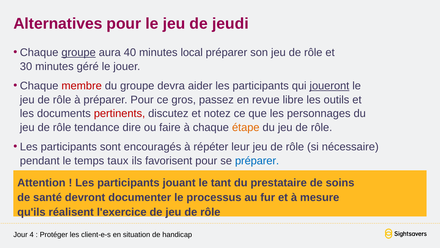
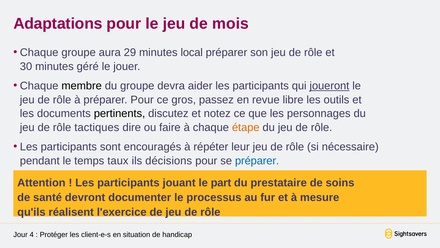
Alternatives: Alternatives -> Adaptations
jeudi: jeudi -> mois
groupe at (79, 52) underline: present -> none
40: 40 -> 29
membre colour: red -> black
pertinents colour: red -> black
tendance: tendance -> tactiques
favorisent: favorisent -> décisions
tant: tant -> part
